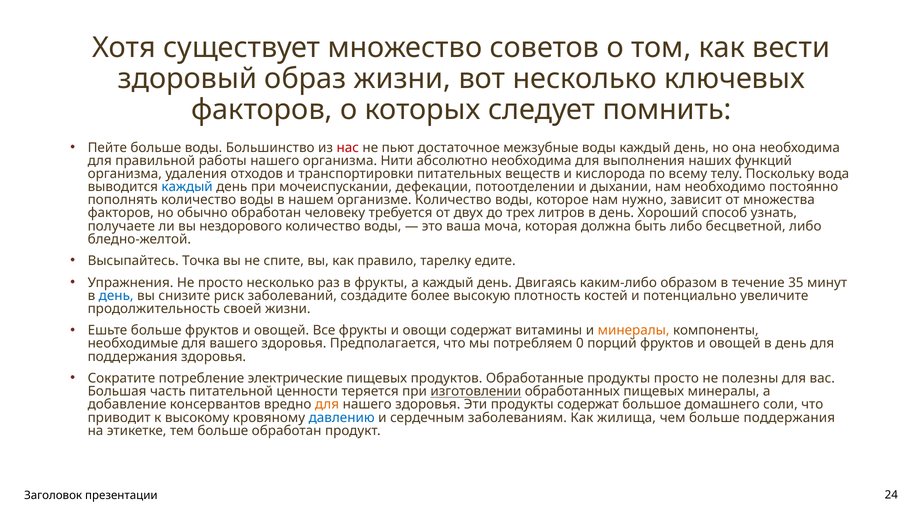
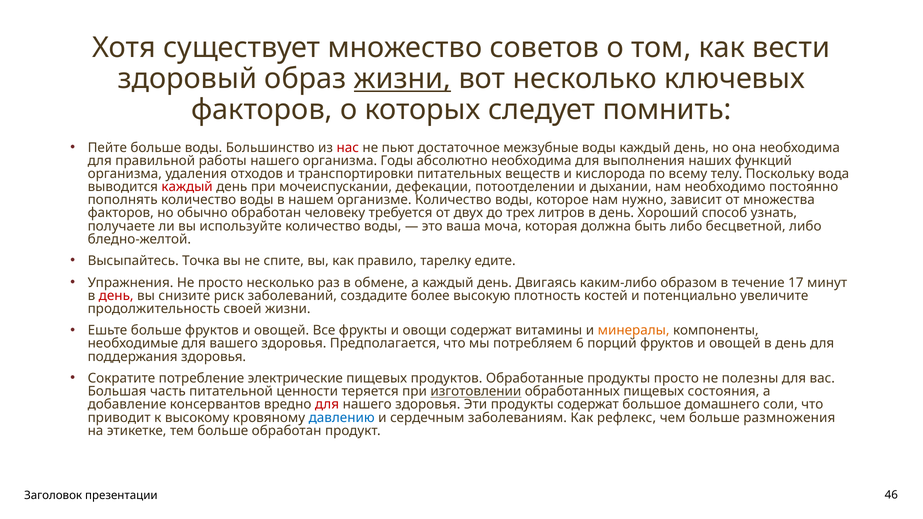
жизни at (402, 79) underline: none -> present
Нити: Нити -> Годы
каждый at (187, 187) colour: blue -> red
нездорового: нездорового -> используйте
в фрукты: фрукты -> обмене
35: 35 -> 17
день at (116, 296) colour: blue -> red
0: 0 -> 6
пищевых минералы: минералы -> состояния
для at (327, 405) colour: orange -> red
жилища: жилища -> рефлекс
больше поддержания: поддержания -> размножения
24: 24 -> 46
